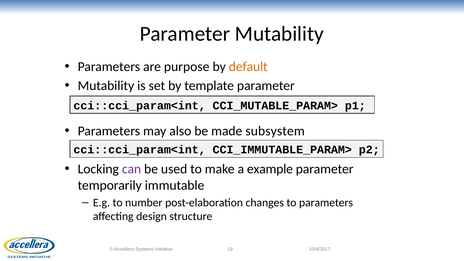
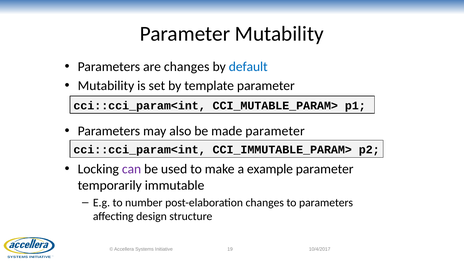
are purpose: purpose -> changes
default colour: orange -> blue
made subsystem: subsystem -> parameter
